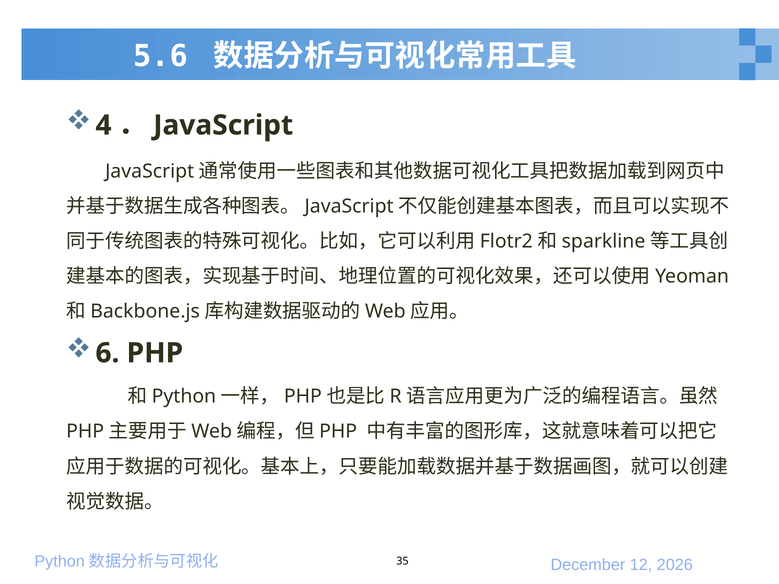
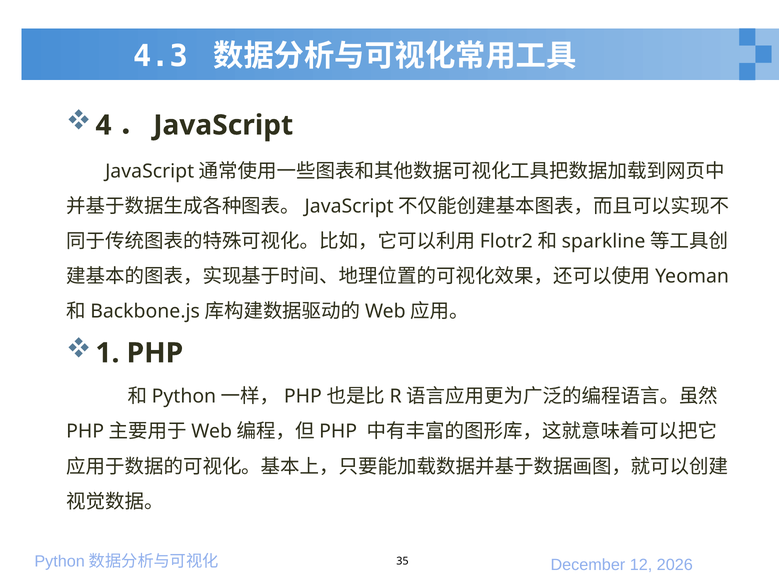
5.6: 5.6 -> 4.3
6: 6 -> 1
